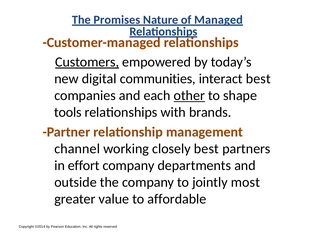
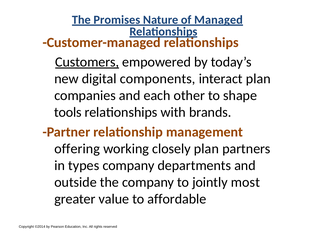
communities: communities -> components
interact best: best -> plan
other underline: present -> none
channel: channel -> offering
closely best: best -> plan
effort: effort -> types
